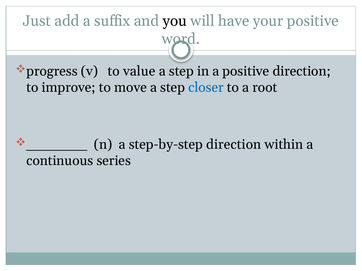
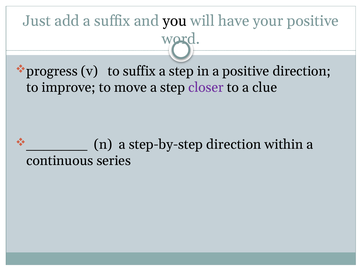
to value: value -> suffix
closer colour: blue -> purple
root: root -> clue
